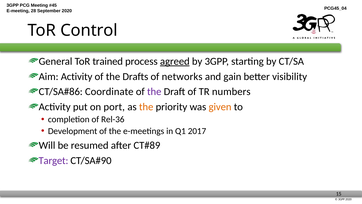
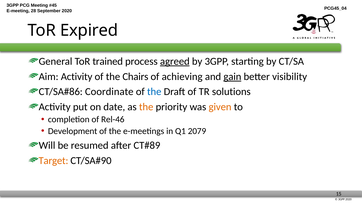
Control: Control -> Expired
Drafts: Drafts -> Chairs
networks: networks -> achieving
gain underline: none -> present
the at (154, 92) colour: purple -> blue
numbers: numbers -> solutions
port: port -> date
Rel-36: Rel-36 -> Rel-46
2017: 2017 -> 2079
Target colour: purple -> orange
